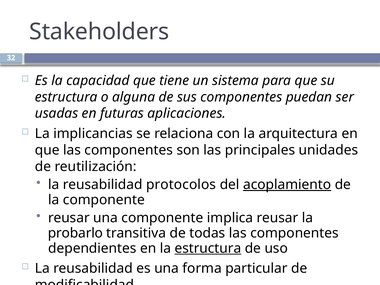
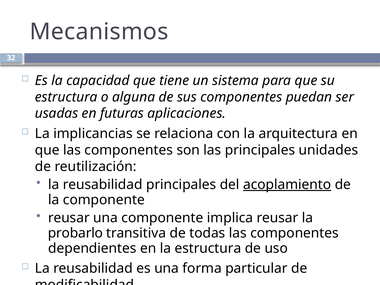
Stakeholders: Stakeholders -> Mecanismos
reusabilidad protocolos: protocolos -> principales
estructura at (208, 248) underline: present -> none
